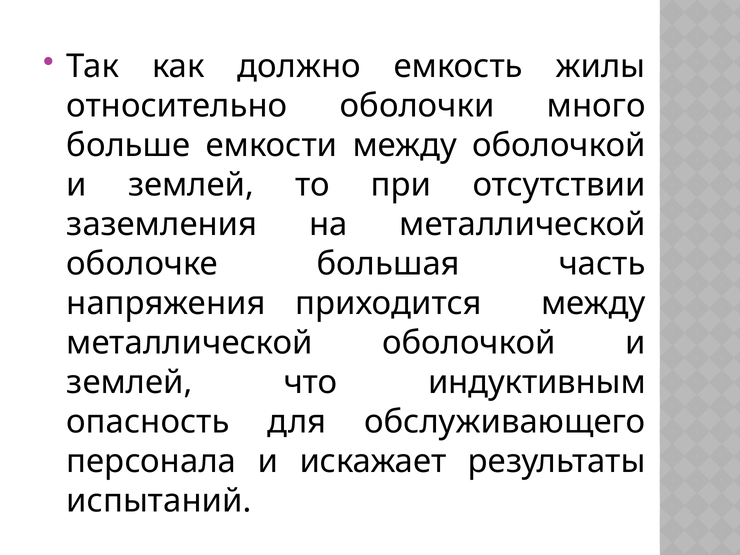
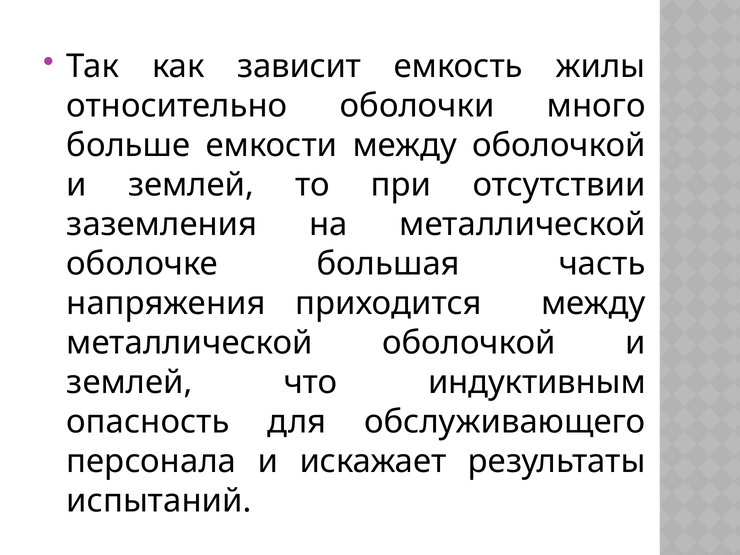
должно: должно -> зависит
